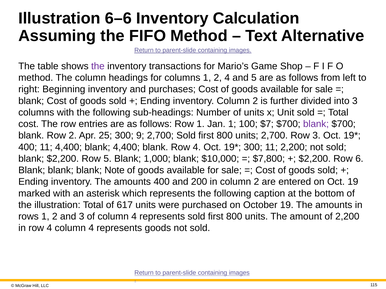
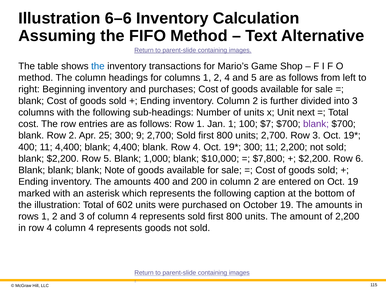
the at (98, 66) colour: purple -> blue
Unit sold: sold -> next
617: 617 -> 602
